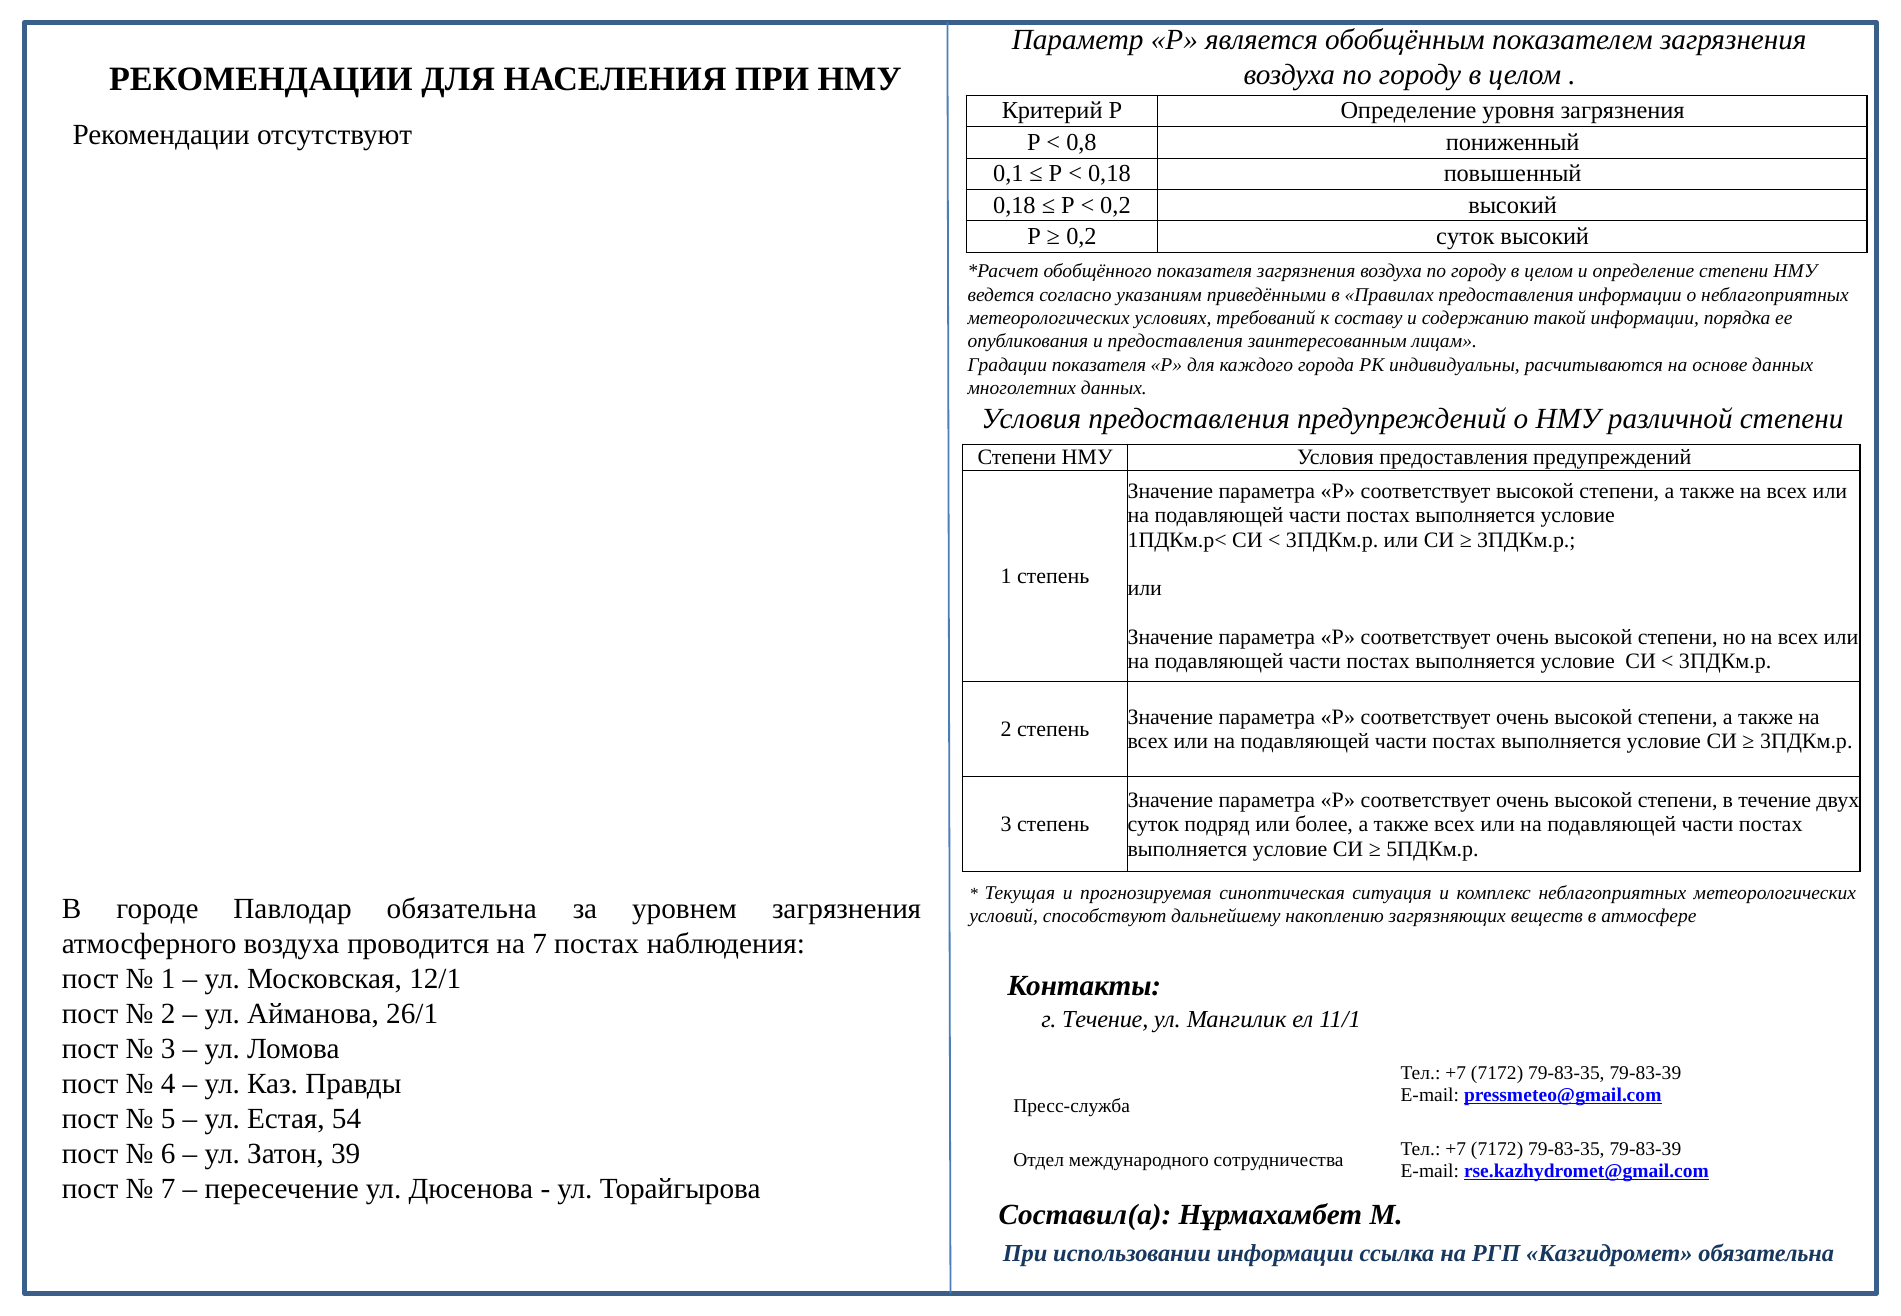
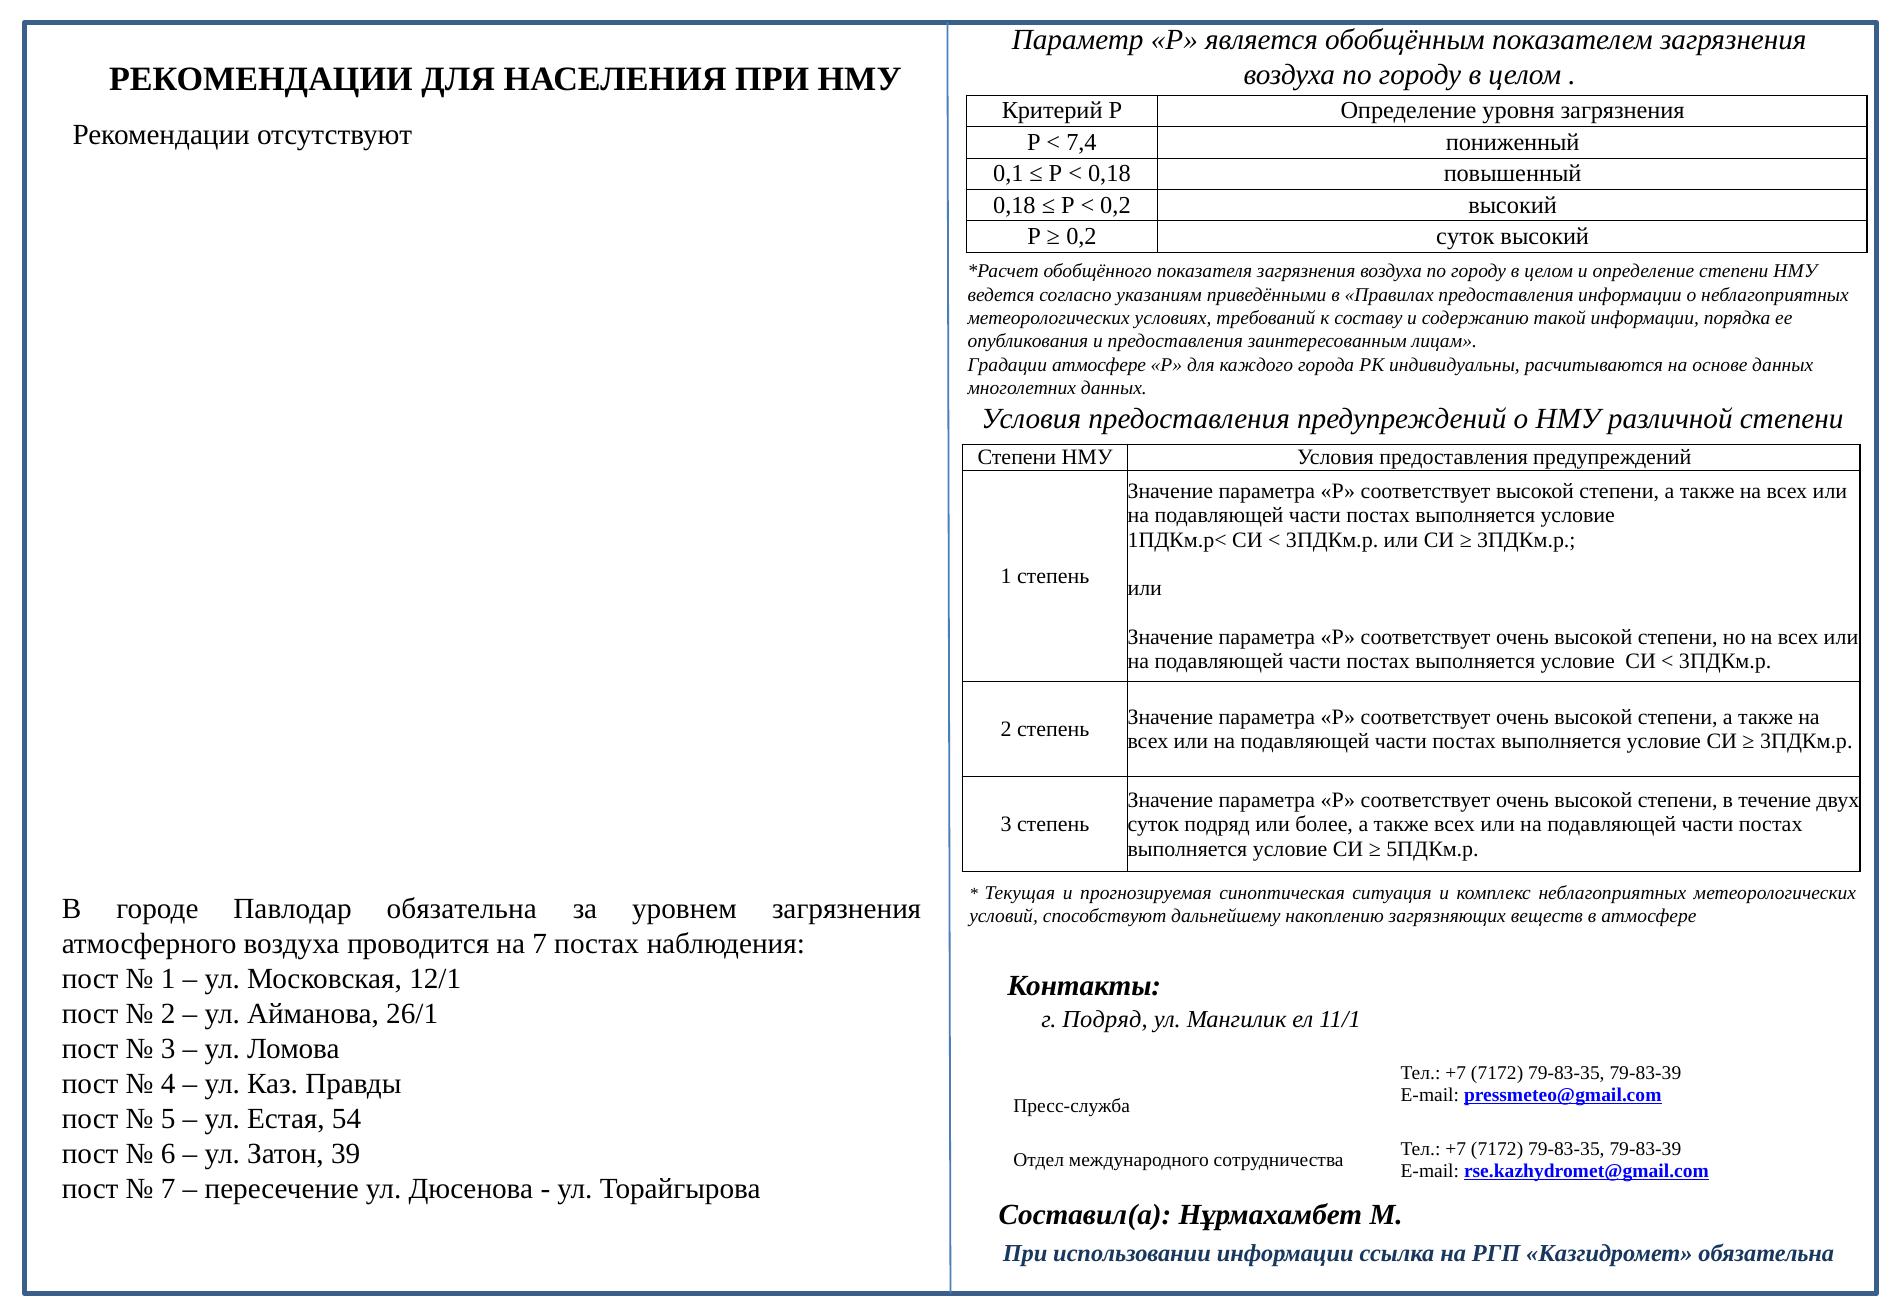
0,8: 0,8 -> 7,4
Градации показателя: показателя -> атмосфере
г Течение: Течение -> Подряд
